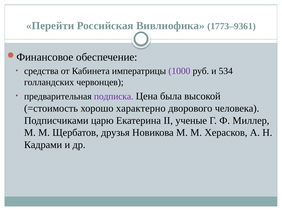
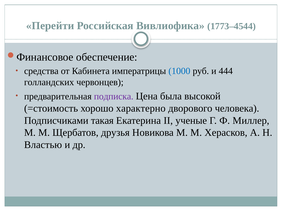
1773–9361: 1773–9361 -> 1773–4544
1000 colour: purple -> blue
534: 534 -> 444
царю: царю -> такая
Кадрами: Кадрами -> Властью
